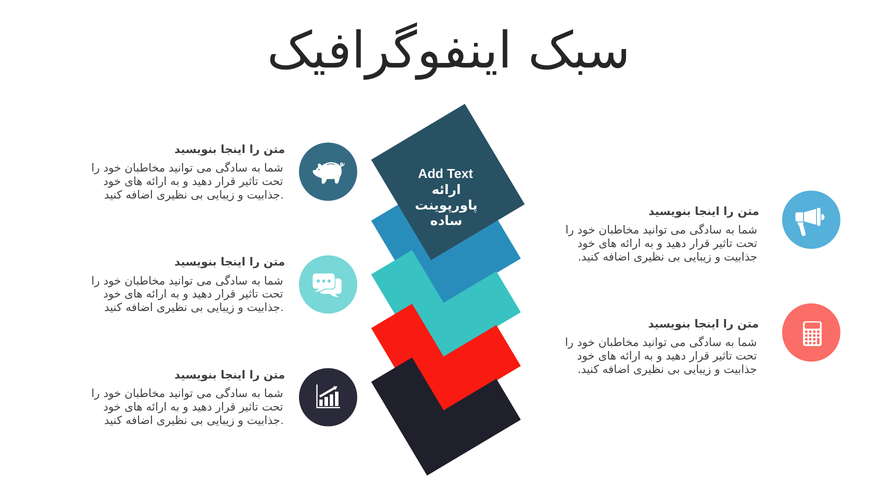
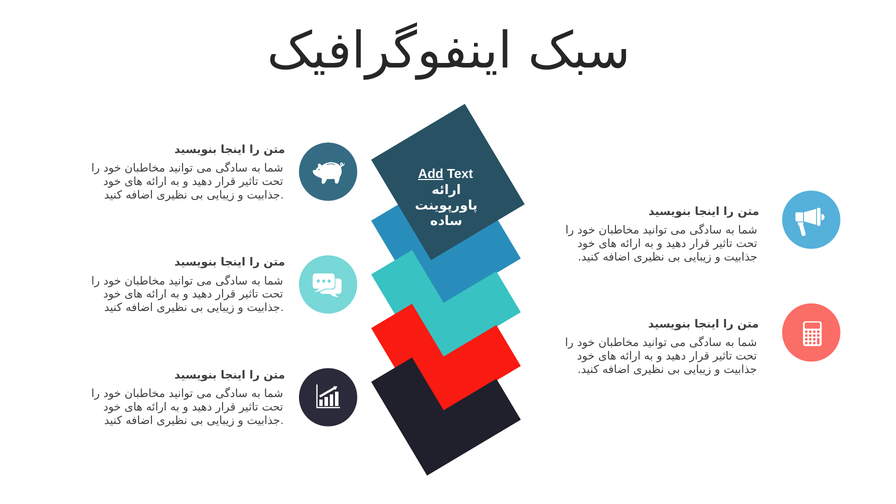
Add underline: none -> present
